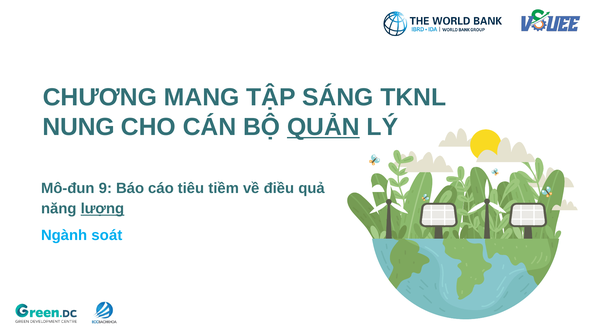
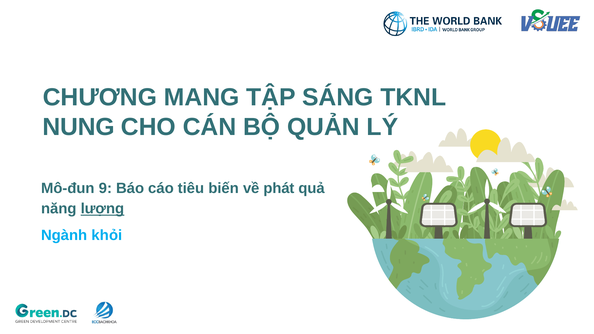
QUẢN underline: present -> none
tiềm: tiềm -> biến
điều: điều -> phát
soát: soát -> khỏi
